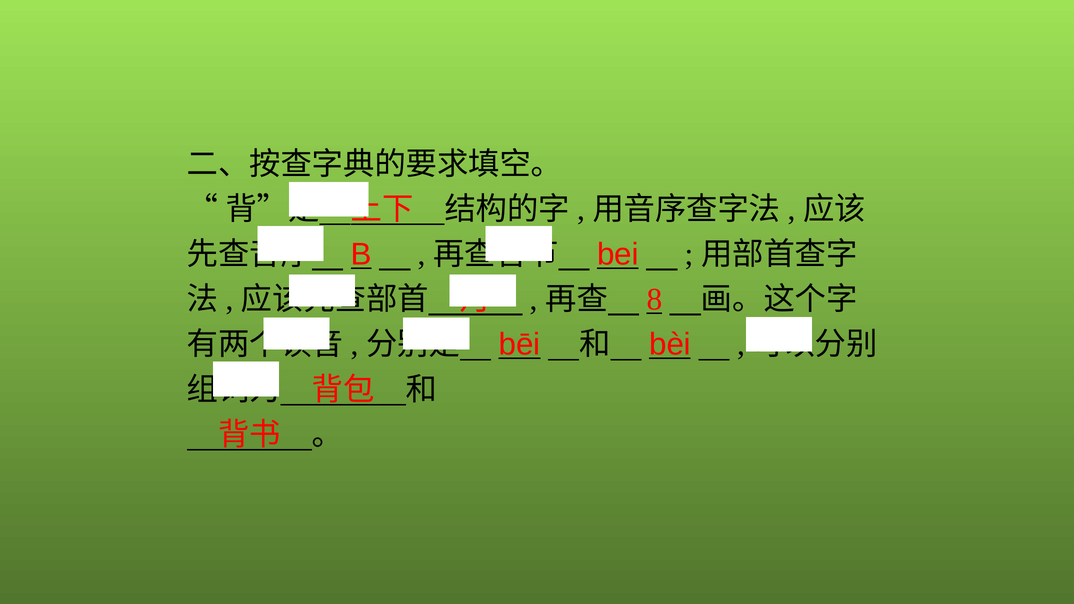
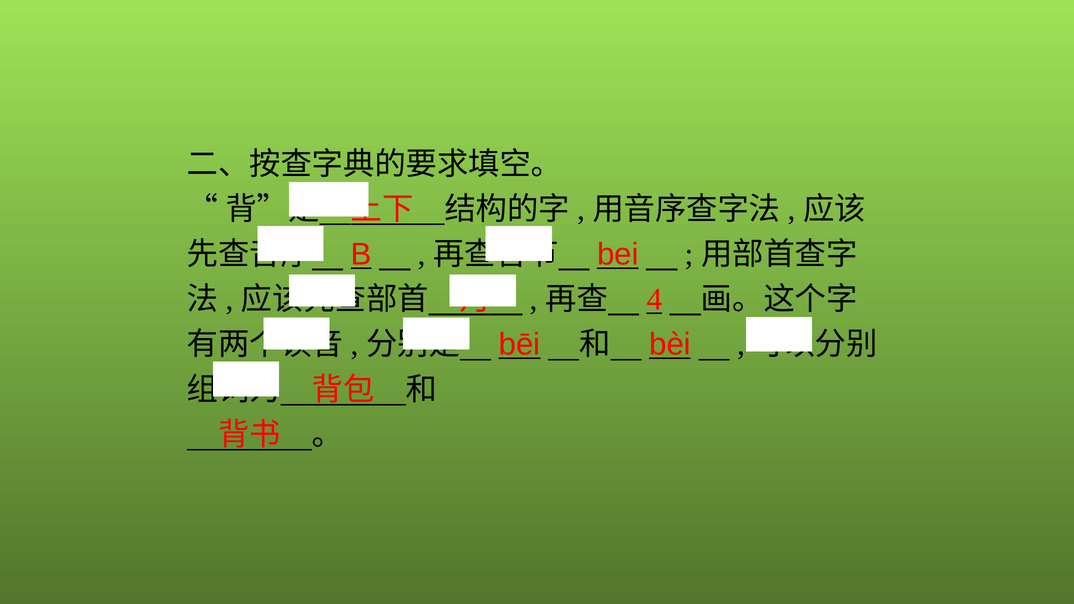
8: 8 -> 4
